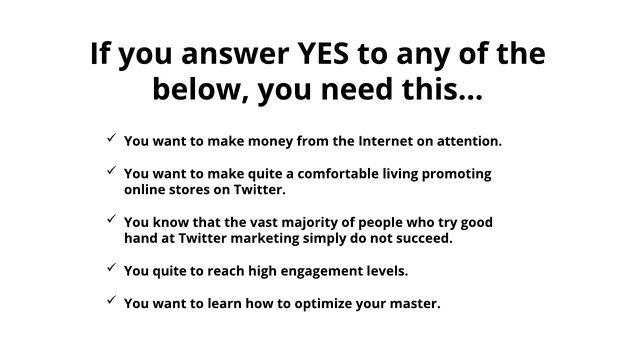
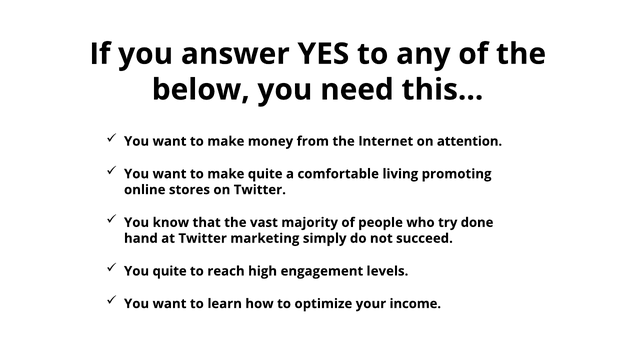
good: good -> done
master: master -> income
